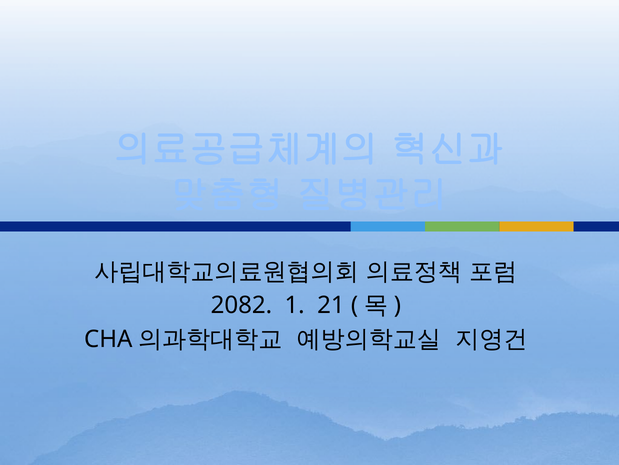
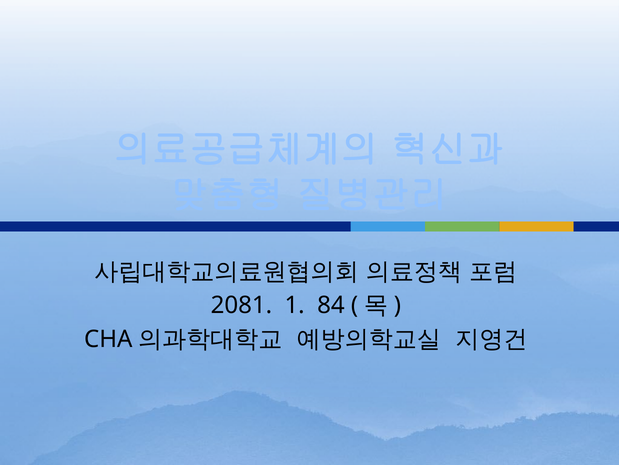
2082: 2082 -> 2081
21: 21 -> 84
